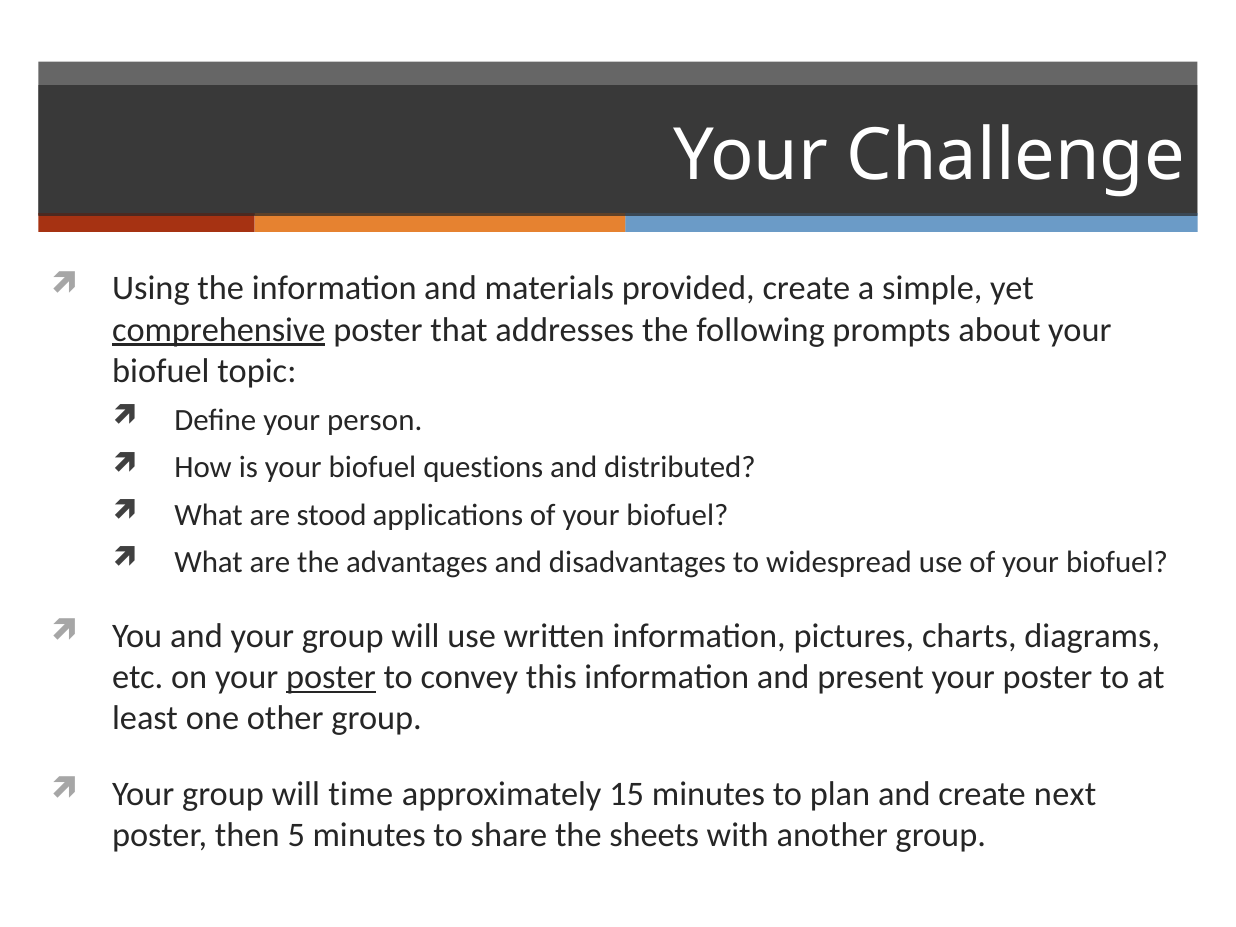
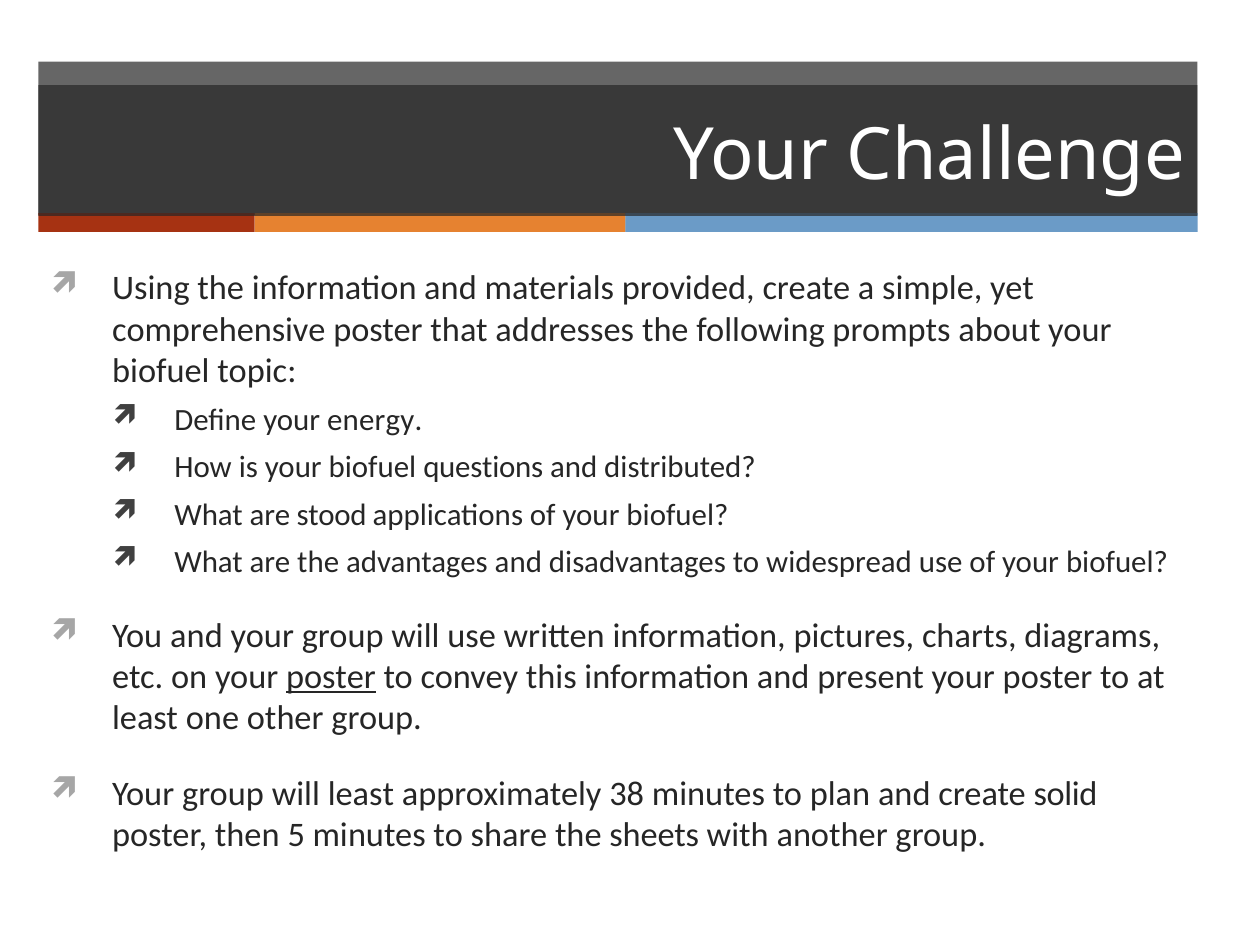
comprehensive underline: present -> none
person: person -> energy
will time: time -> least
15: 15 -> 38
next: next -> solid
